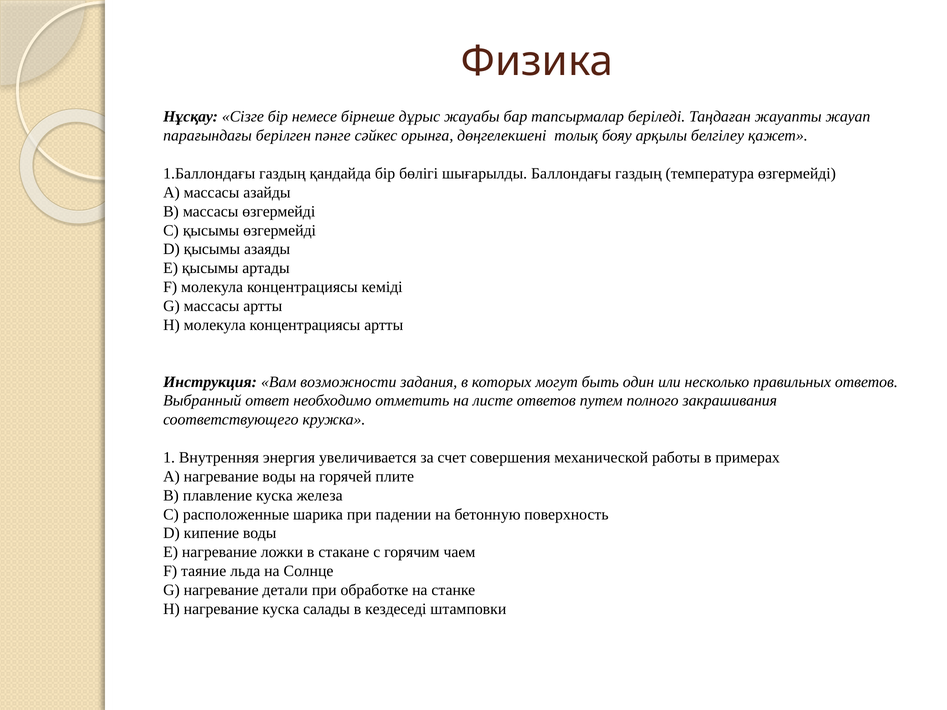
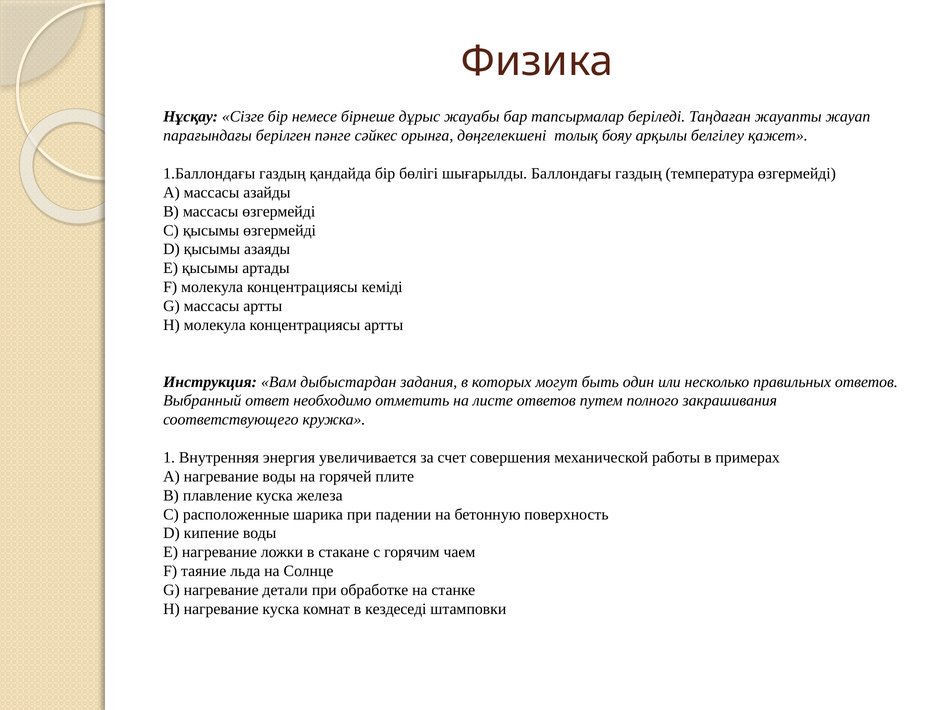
возможности: возможности -> дыбыстардан
салады: салады -> комнат
